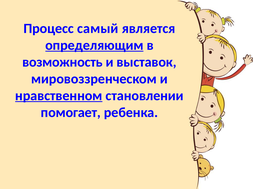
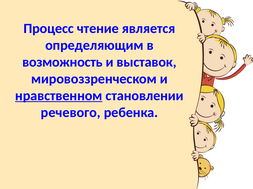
самый: самый -> чтение
определяющим underline: present -> none
помогает: помогает -> речевого
